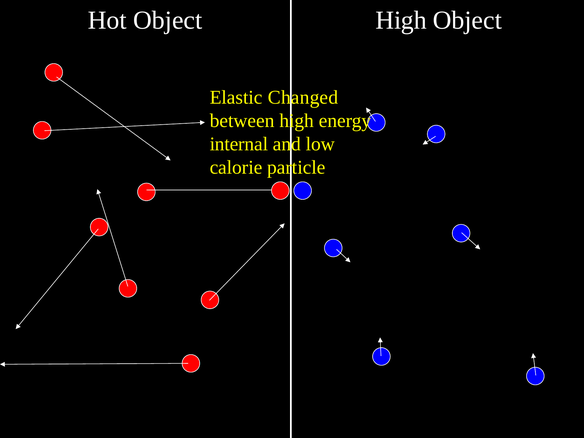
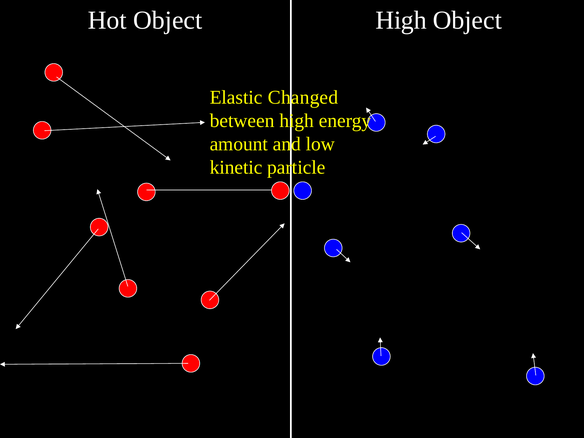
internal: internal -> amount
calorie: calorie -> kinetic
